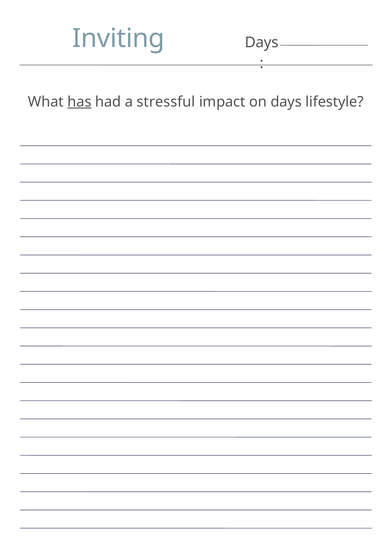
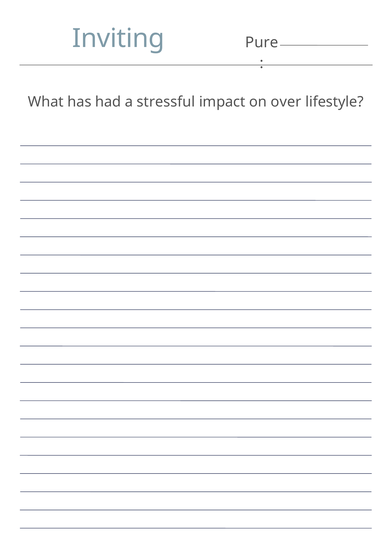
Days at (262, 42): Days -> Pure
has underline: present -> none
on days: days -> over
